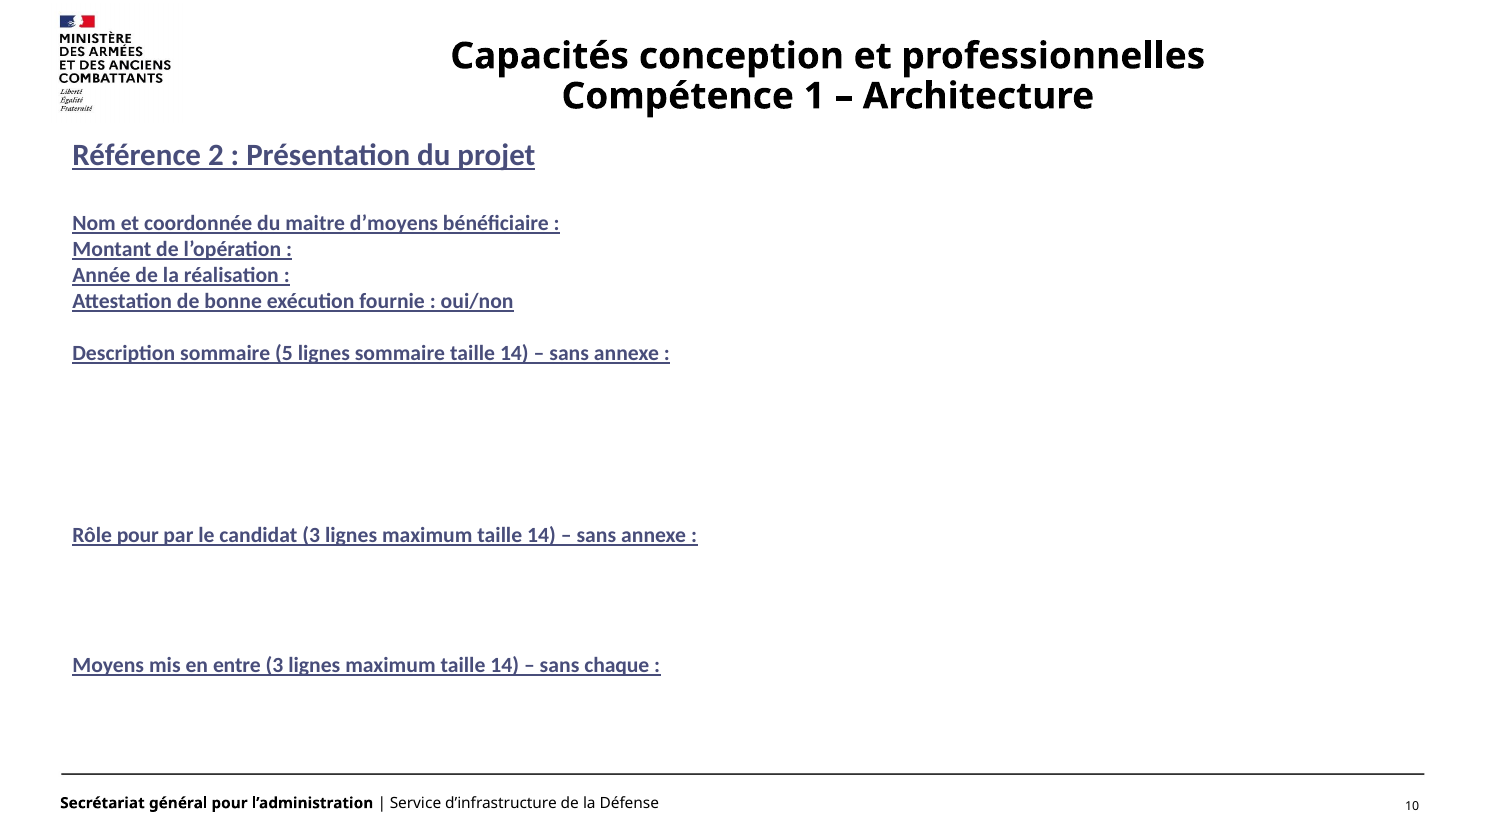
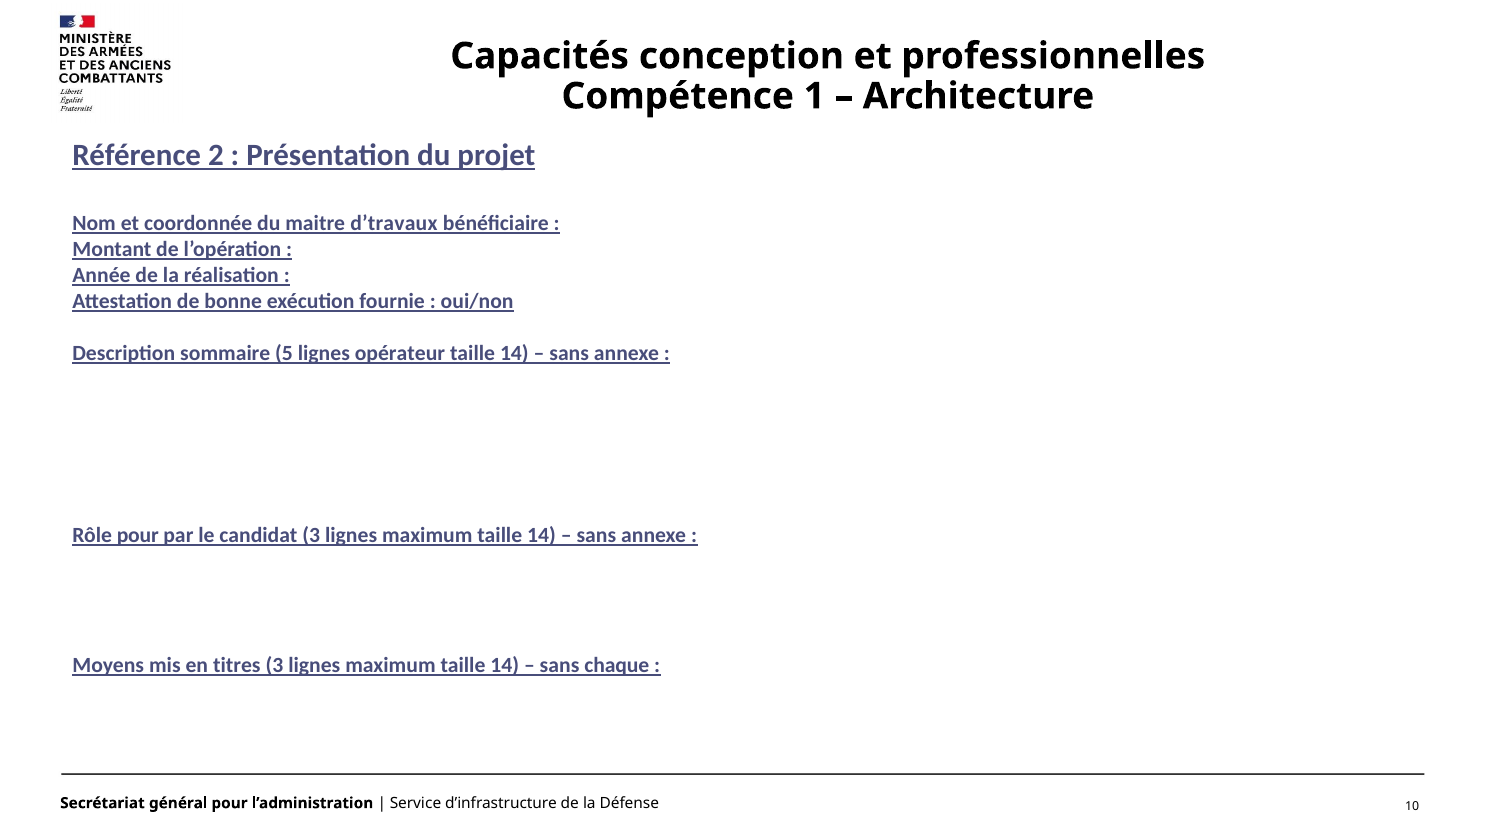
d’moyens: d’moyens -> d’travaux
lignes sommaire: sommaire -> opérateur
entre: entre -> titres
